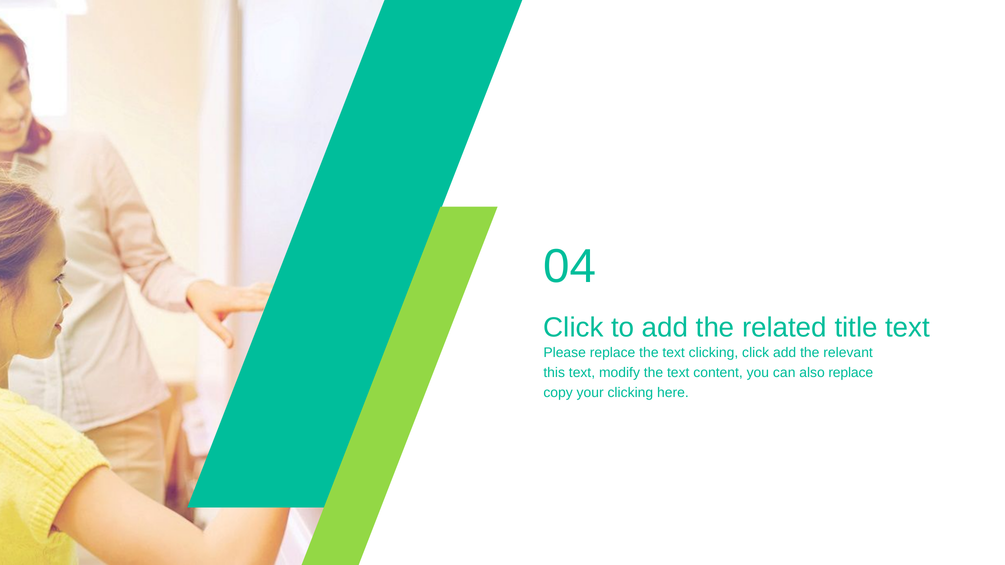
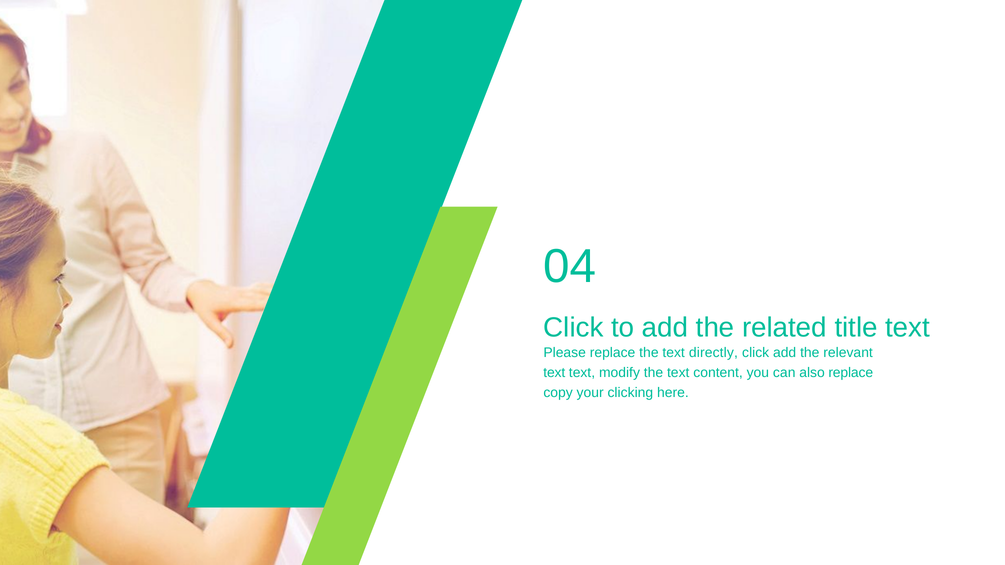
text clicking: clicking -> directly
this at (554, 373): this -> text
